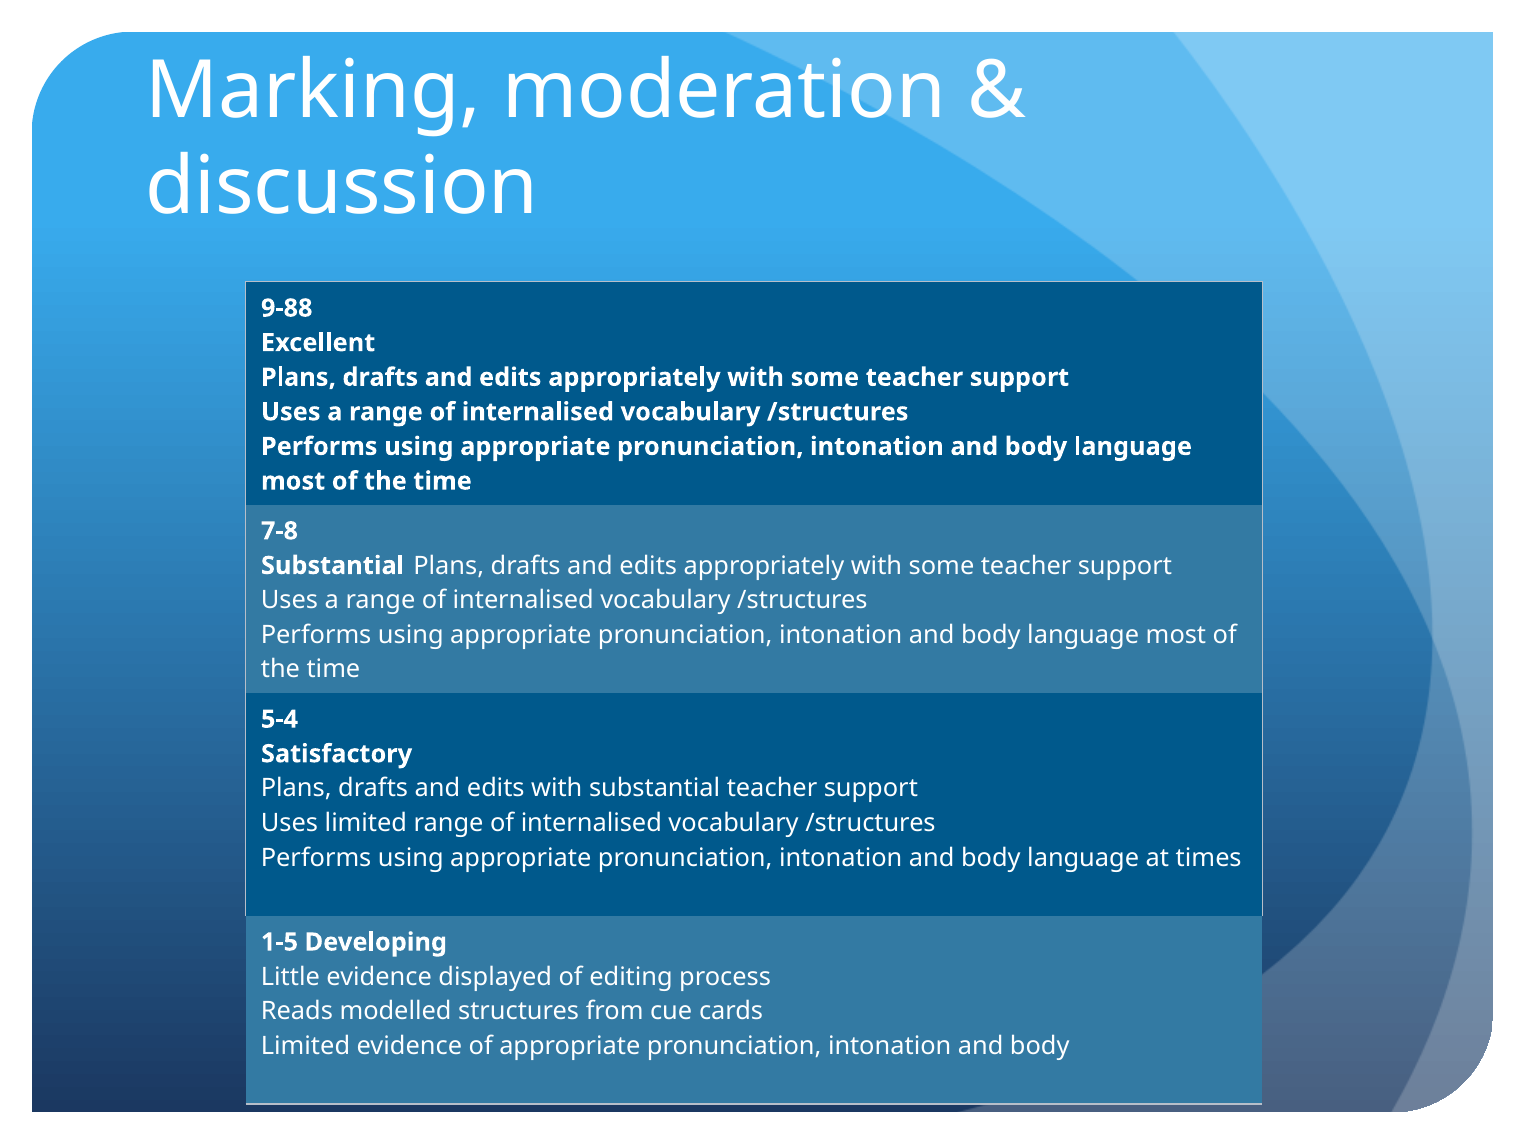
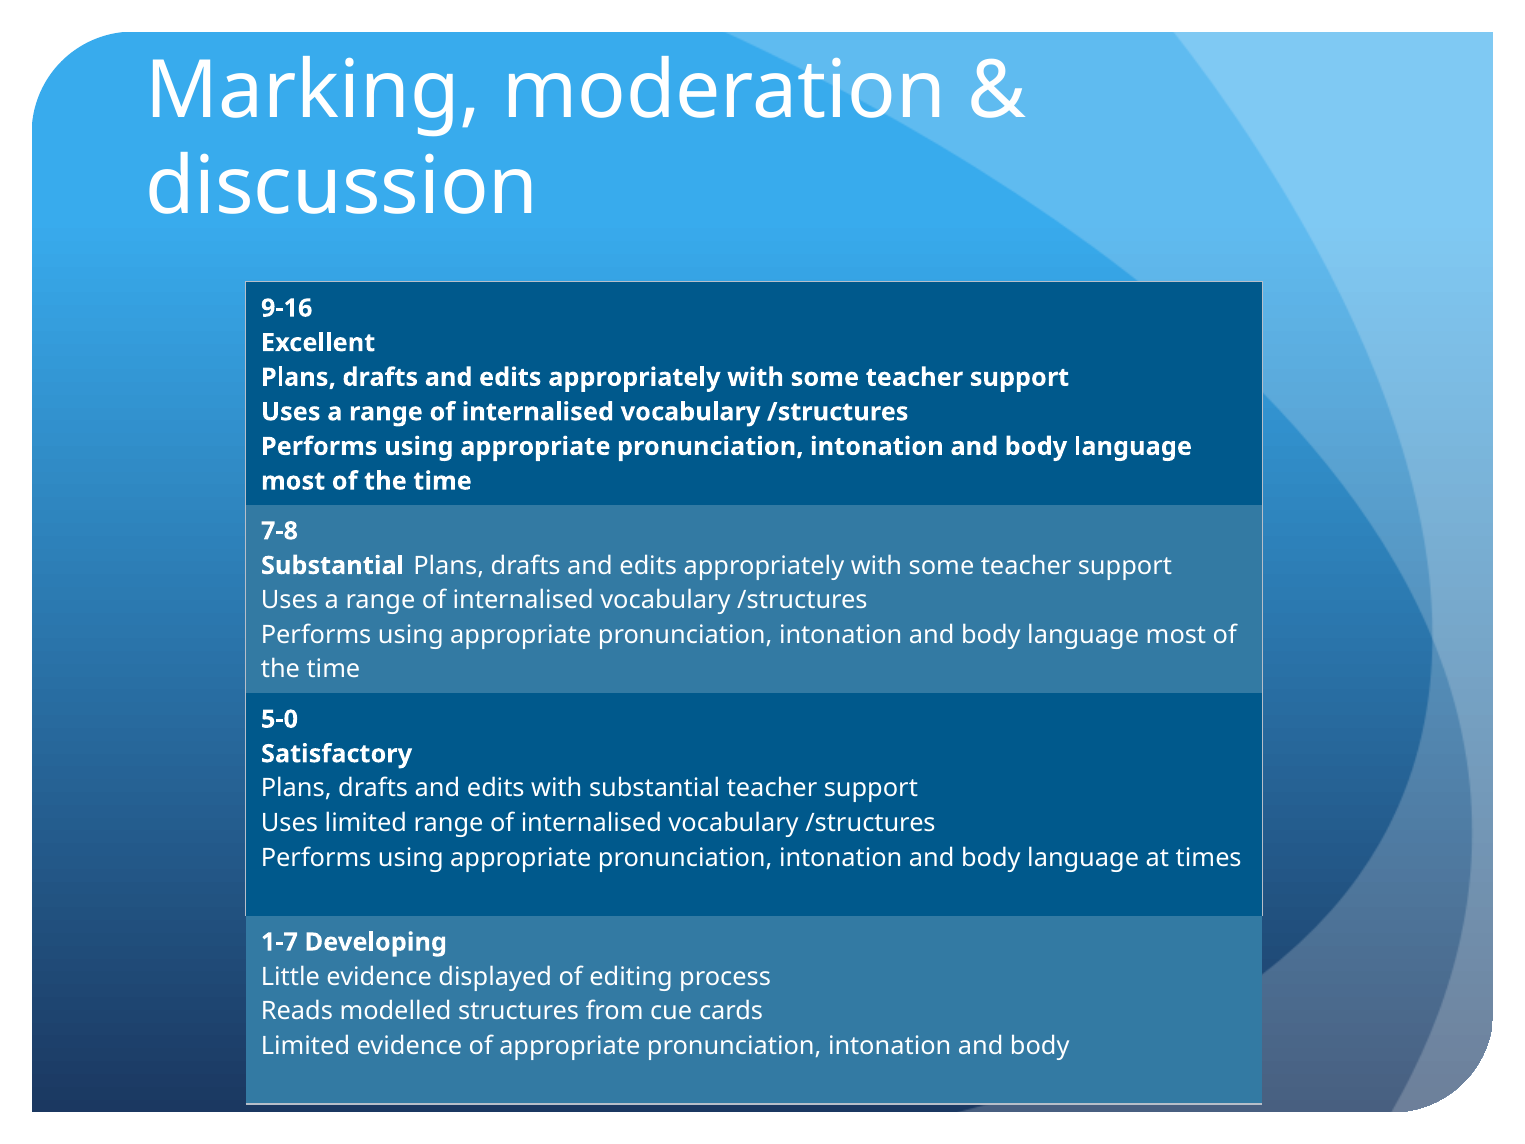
9-88: 9-88 -> 9-16
5-4: 5-4 -> 5-0
1-5: 1-5 -> 1-7
